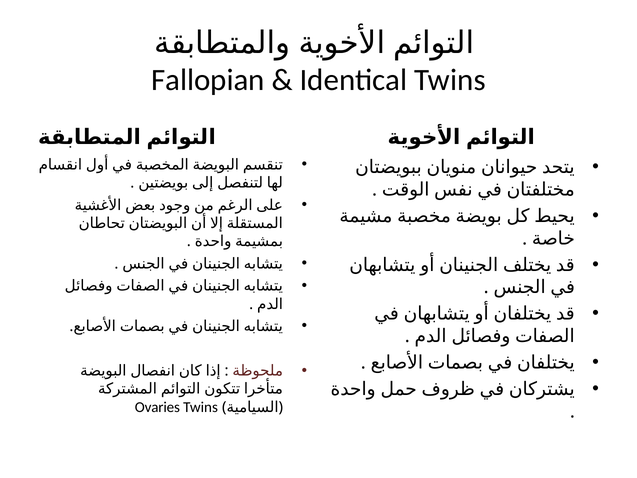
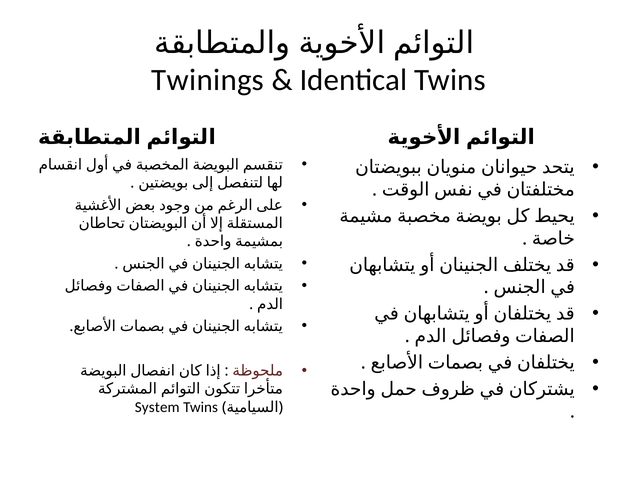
Fallopian: Fallopian -> Twinings
Ovaries: Ovaries -> System
